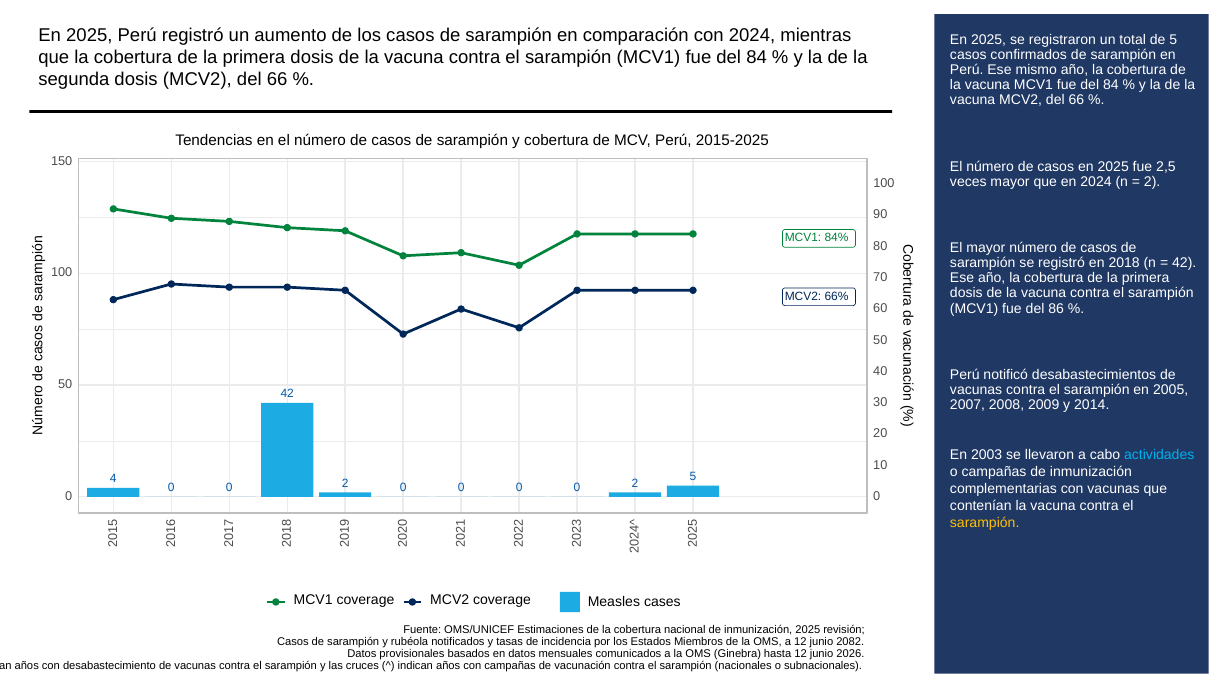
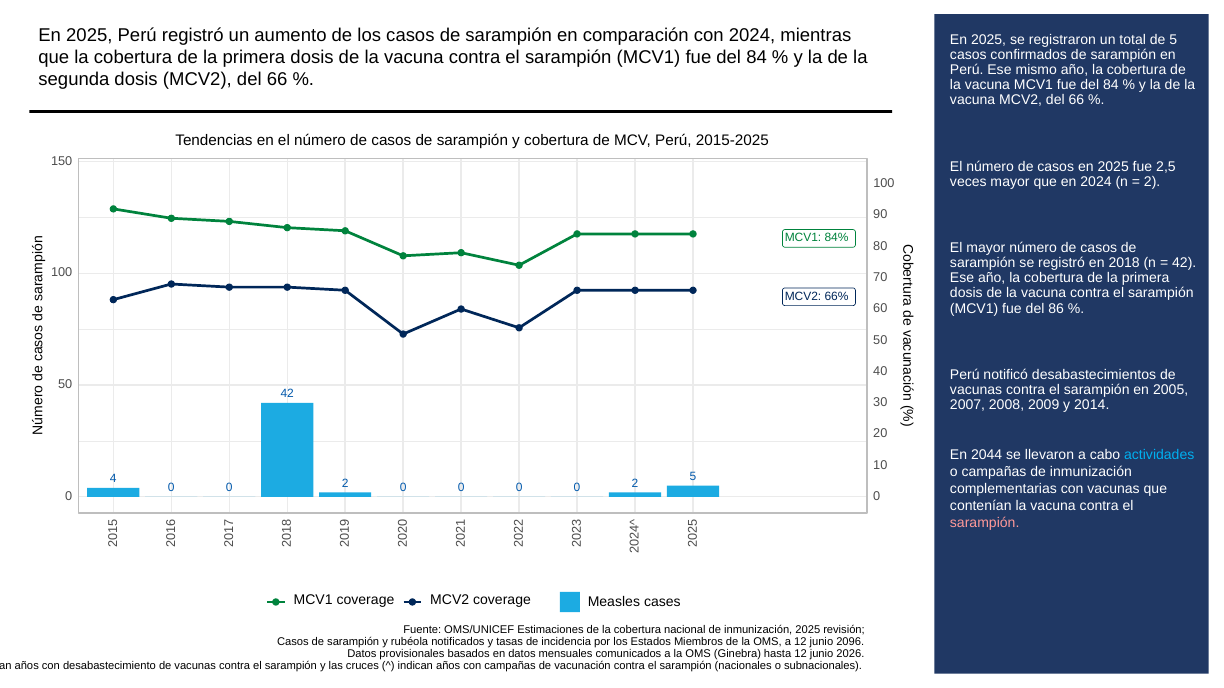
2003: 2003 -> 2044
sarampión at (985, 523) colour: yellow -> pink
2082: 2082 -> 2096
